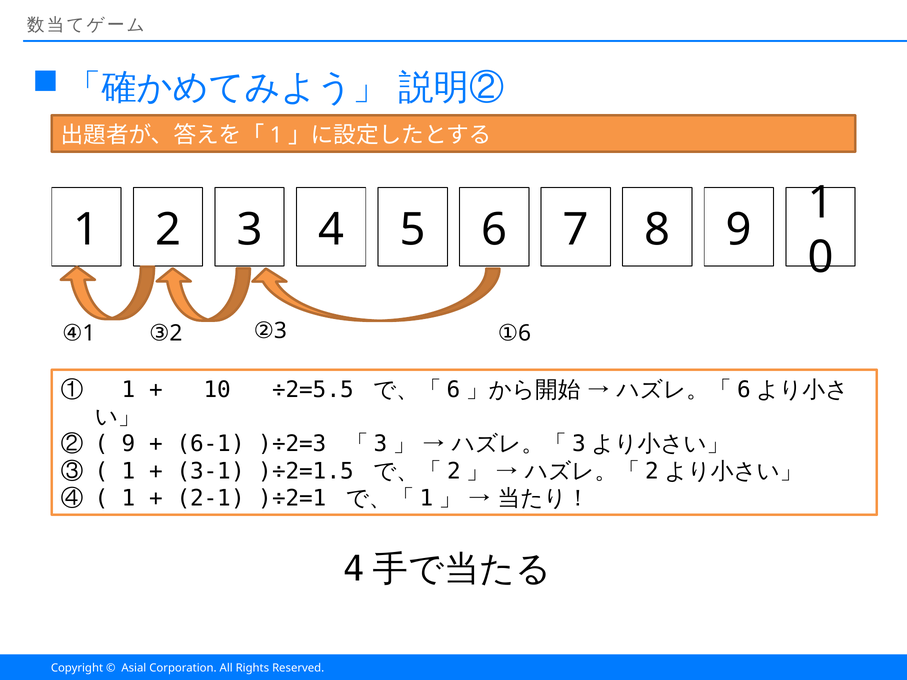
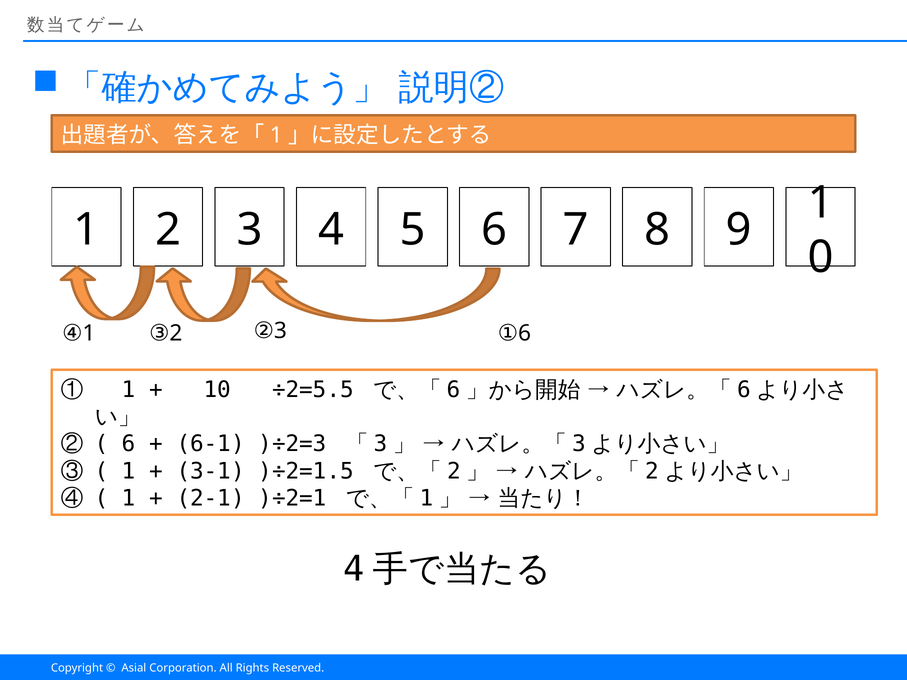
9 at (129, 444): 9 -> 6
